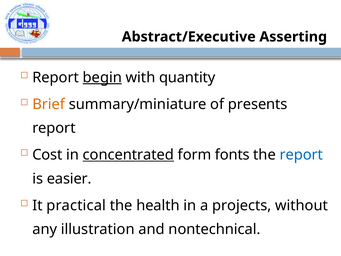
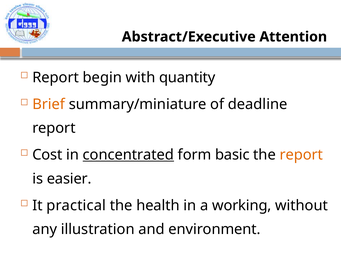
Asserting: Asserting -> Attention
begin underline: present -> none
presents: presents -> deadline
fonts: fonts -> basic
report at (301, 155) colour: blue -> orange
projects: projects -> working
nontechnical: nontechnical -> environment
